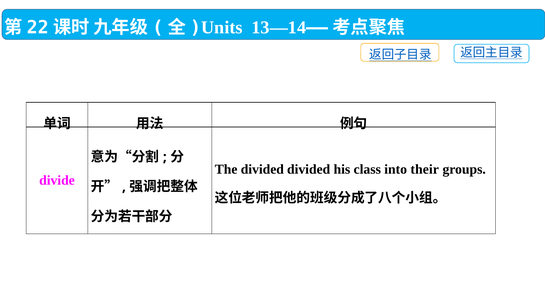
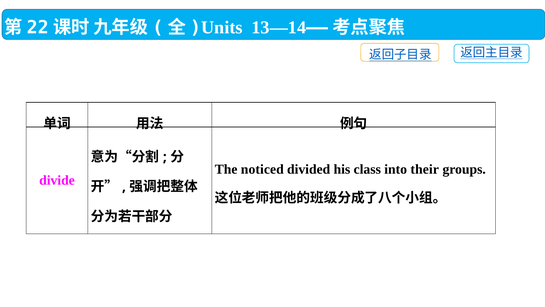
The divided: divided -> noticed
